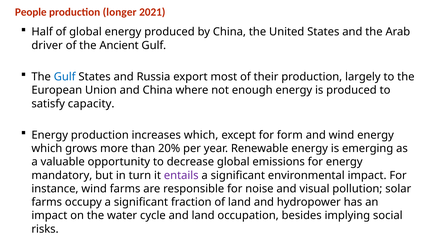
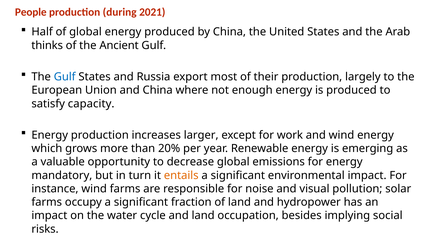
longer: longer -> during
driver: driver -> thinks
increases which: which -> larger
form: form -> work
entails colour: purple -> orange
